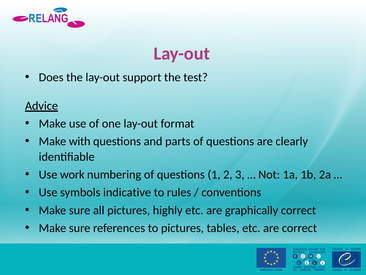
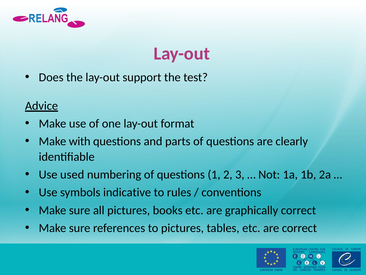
work: work -> used
highly: highly -> books
